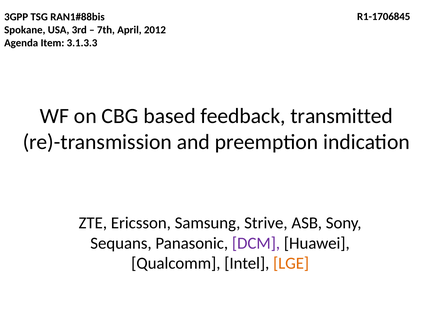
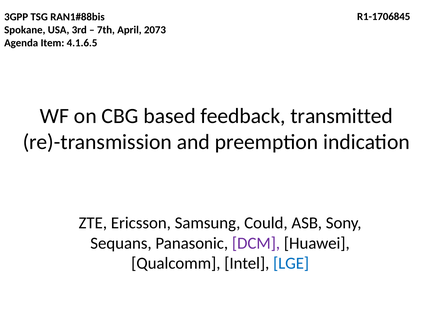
2012: 2012 -> 2073
3.1.3.3: 3.1.3.3 -> 4.1.6.5
Strive: Strive -> Could
LGE colour: orange -> blue
